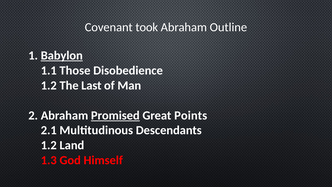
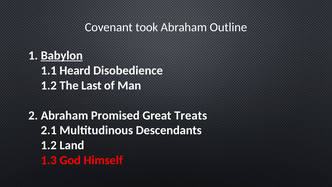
Those: Those -> Heard
Promised underline: present -> none
Points: Points -> Treats
